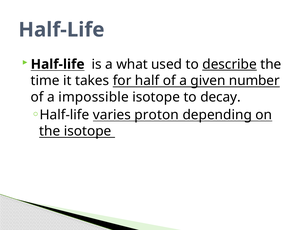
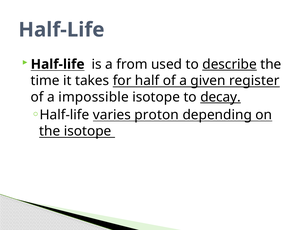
what: what -> from
number: number -> register
decay underline: none -> present
